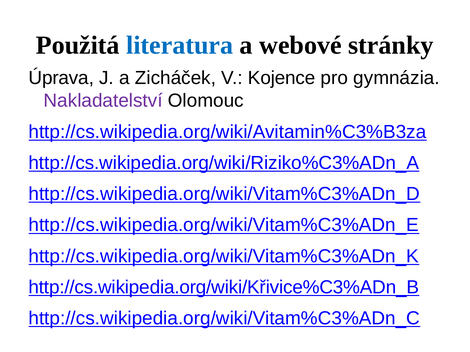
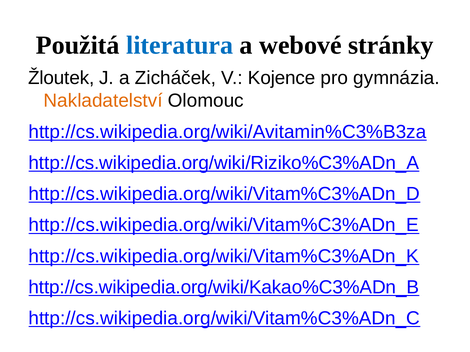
Úprava: Úprava -> Žloutek
Nakladatelství colour: purple -> orange
http://cs.wikipedia.org/wiki/Křivice%C3%ADn_B: http://cs.wikipedia.org/wiki/Křivice%C3%ADn_B -> http://cs.wikipedia.org/wiki/Kakao%C3%ADn_B
